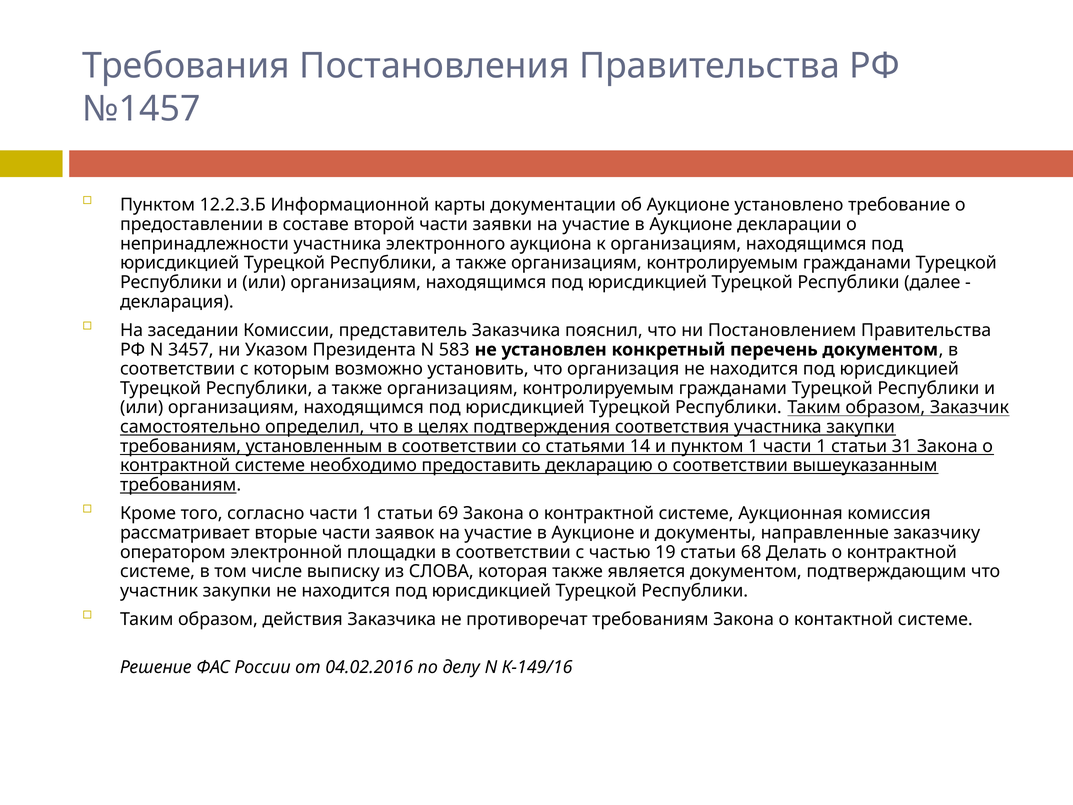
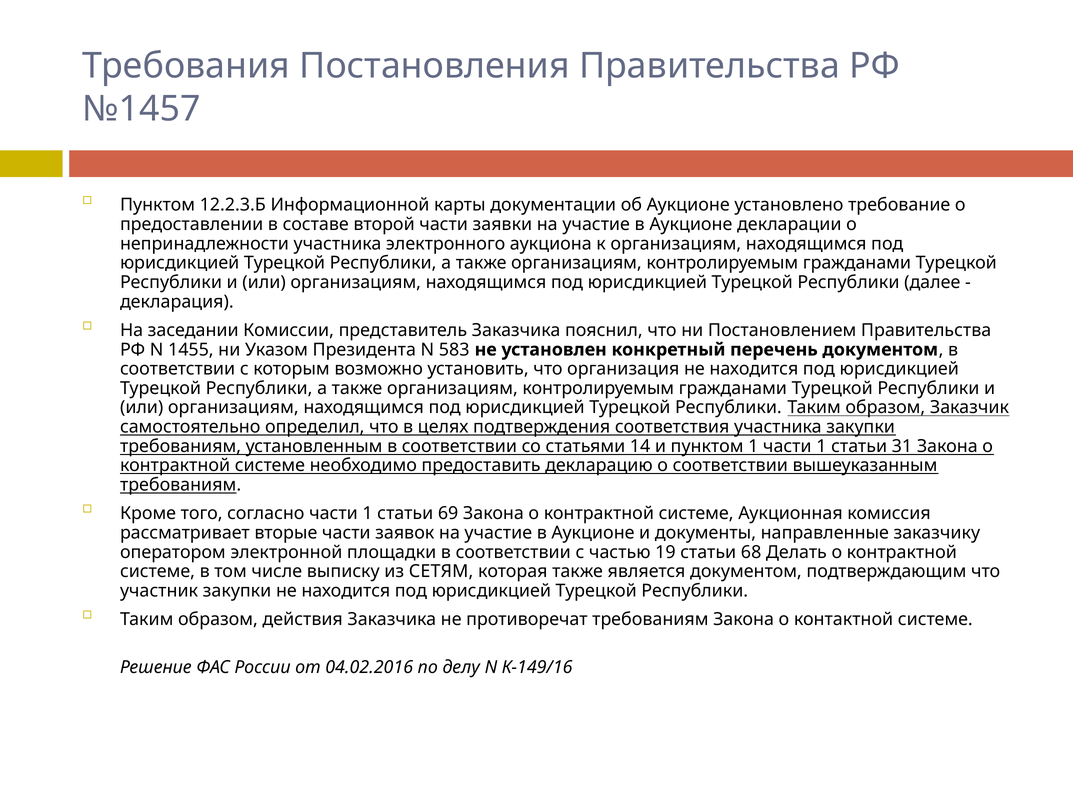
3457: 3457 -> 1455
СЛОВА: СЛОВА -> СЕТЯМ
